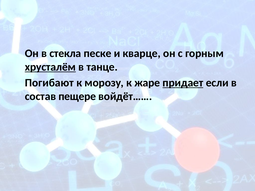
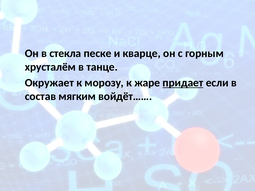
хрусталём underline: present -> none
Погибают: Погибают -> Окружает
пещере: пещере -> мягким
